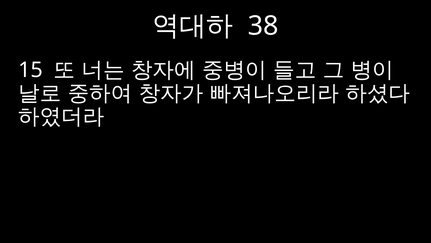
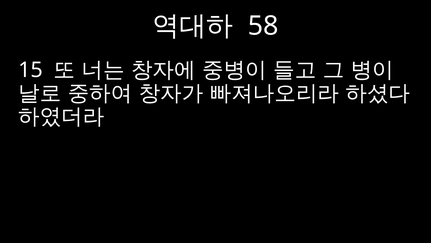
38: 38 -> 58
